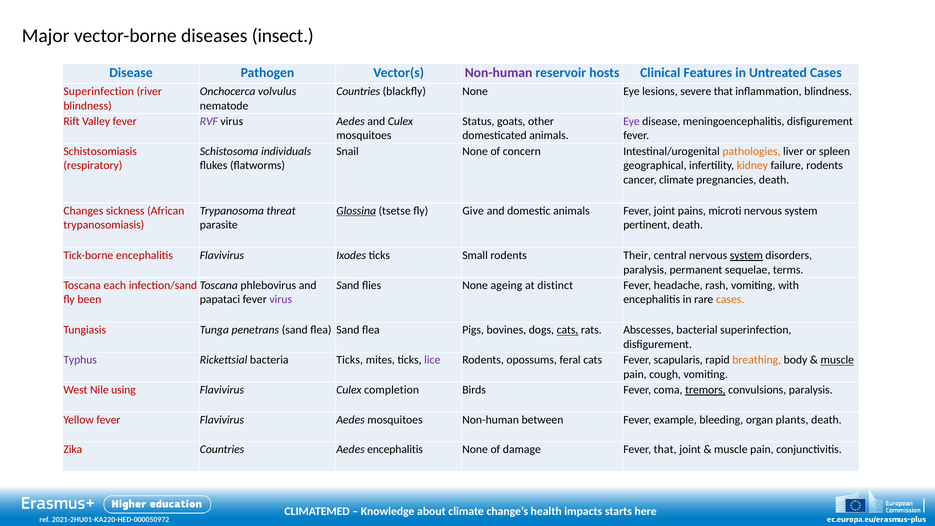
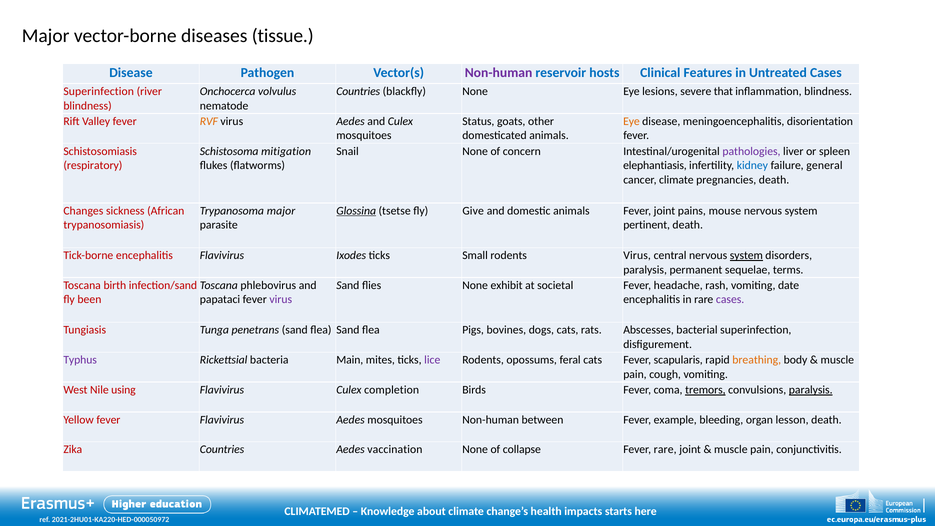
insect: insect -> tissue
RVF colour: purple -> orange
Eye at (631, 121) colour: purple -> orange
meningoencephalitis disfigurement: disfigurement -> disorientation
individuals: individuals -> mitigation
pathologies colour: orange -> purple
geographical: geographical -> elephantiasis
kidney colour: orange -> blue
failure rodents: rodents -> general
Trypanosoma threat: threat -> major
microti: microti -> mouse
rodents Their: Their -> Virus
each: each -> birth
ageing: ageing -> exhibit
distinct: distinct -> societal
with: with -> date
cases at (730, 300) colour: orange -> purple
cats at (568, 330) underline: present -> none
bacteria Ticks: Ticks -> Main
muscle at (837, 360) underline: present -> none
paralysis at (811, 390) underline: none -> present
plants: plants -> lesson
Aedes encephalitis: encephalitis -> vaccination
damage: damage -> collapse
Fever that: that -> rare
